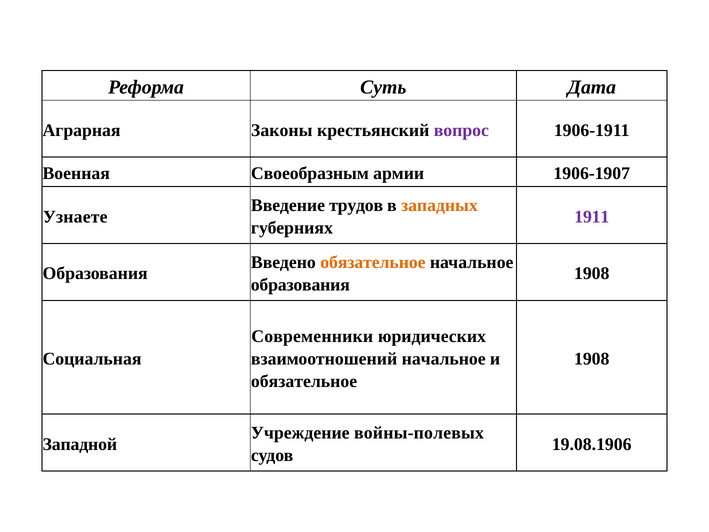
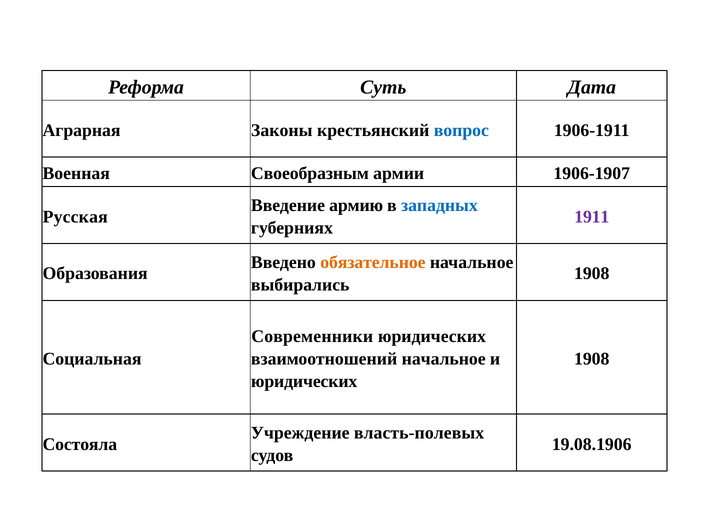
вопрос colour: purple -> blue
трудов: трудов -> армию
западных colour: orange -> blue
Узнаете: Узнаете -> Русская
образования at (300, 285): образования -> выбирались
обязательное at (304, 381): обязательное -> юридических
войны-полевых: войны-полевых -> власть-полевых
Западной: Западной -> Состояла
